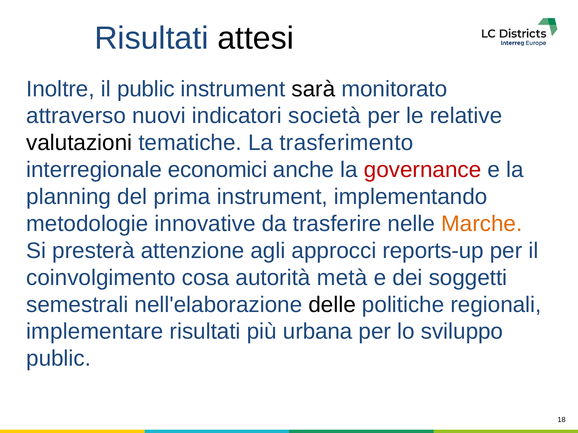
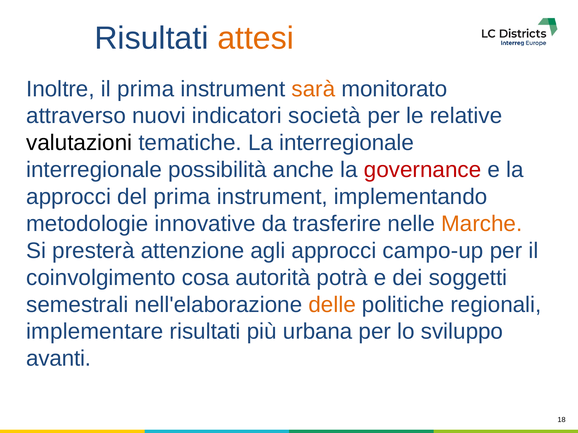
attesi colour: black -> orange
il public: public -> prima
sarà colour: black -> orange
La trasferimento: trasferimento -> interregionale
economici: economici -> possibilità
planning at (69, 197): planning -> approcci
reports-up: reports-up -> campo-up
metà: metà -> potrà
delle colour: black -> orange
public at (59, 359): public -> avanti
